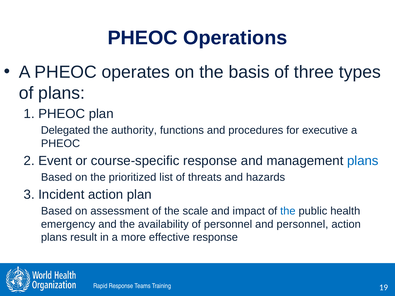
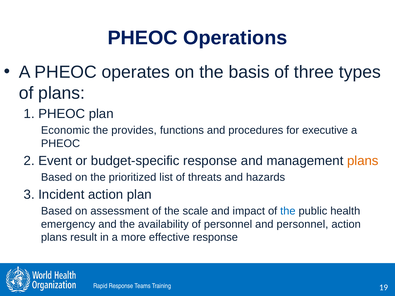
Delegated: Delegated -> Economic
authority: authority -> provides
course-specific: course-specific -> budget-specific
plans at (363, 161) colour: blue -> orange
